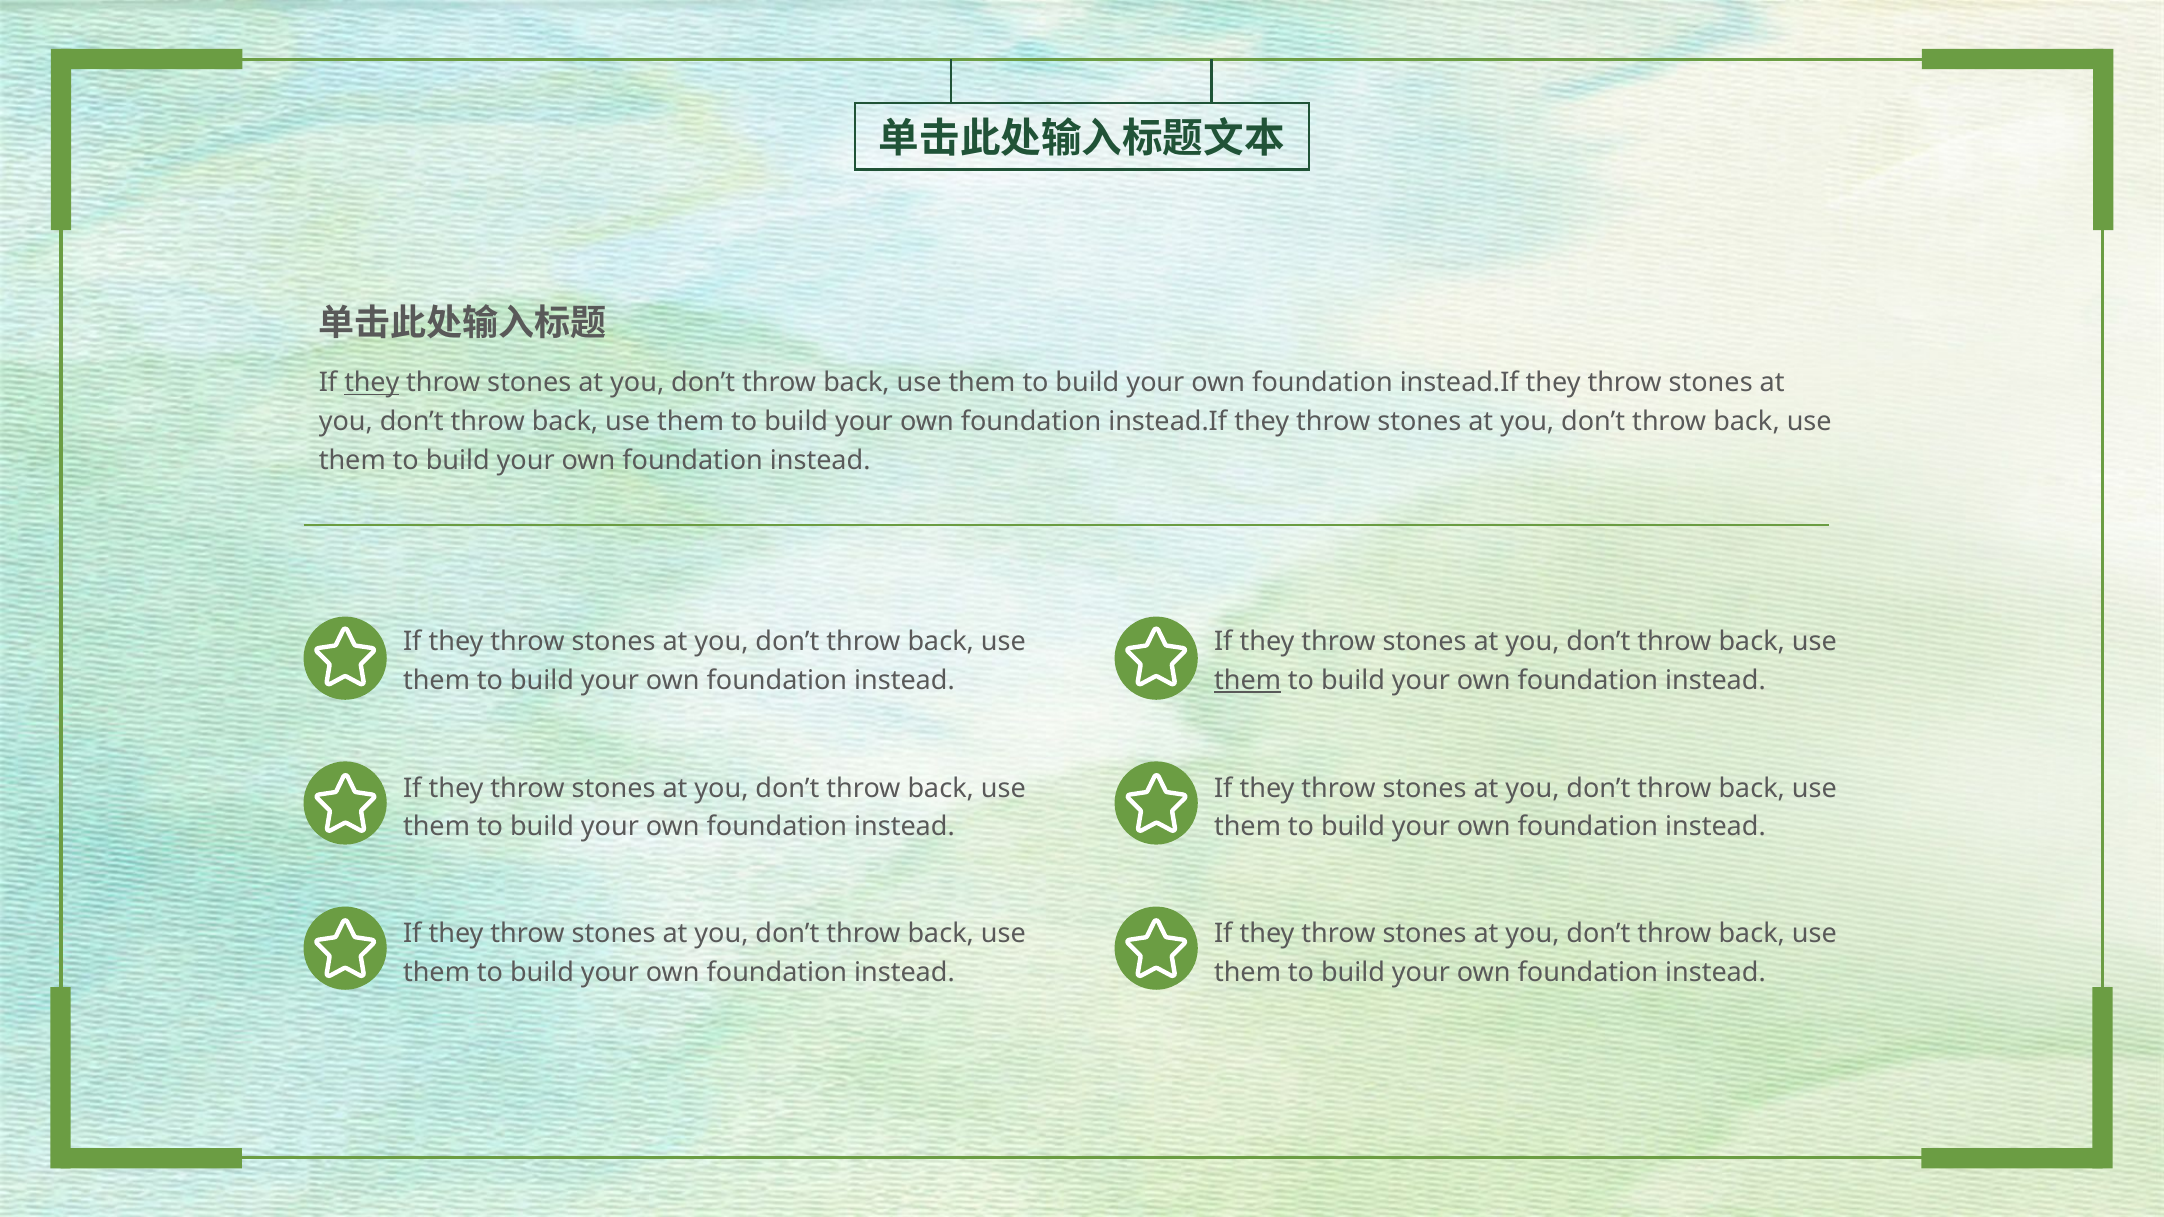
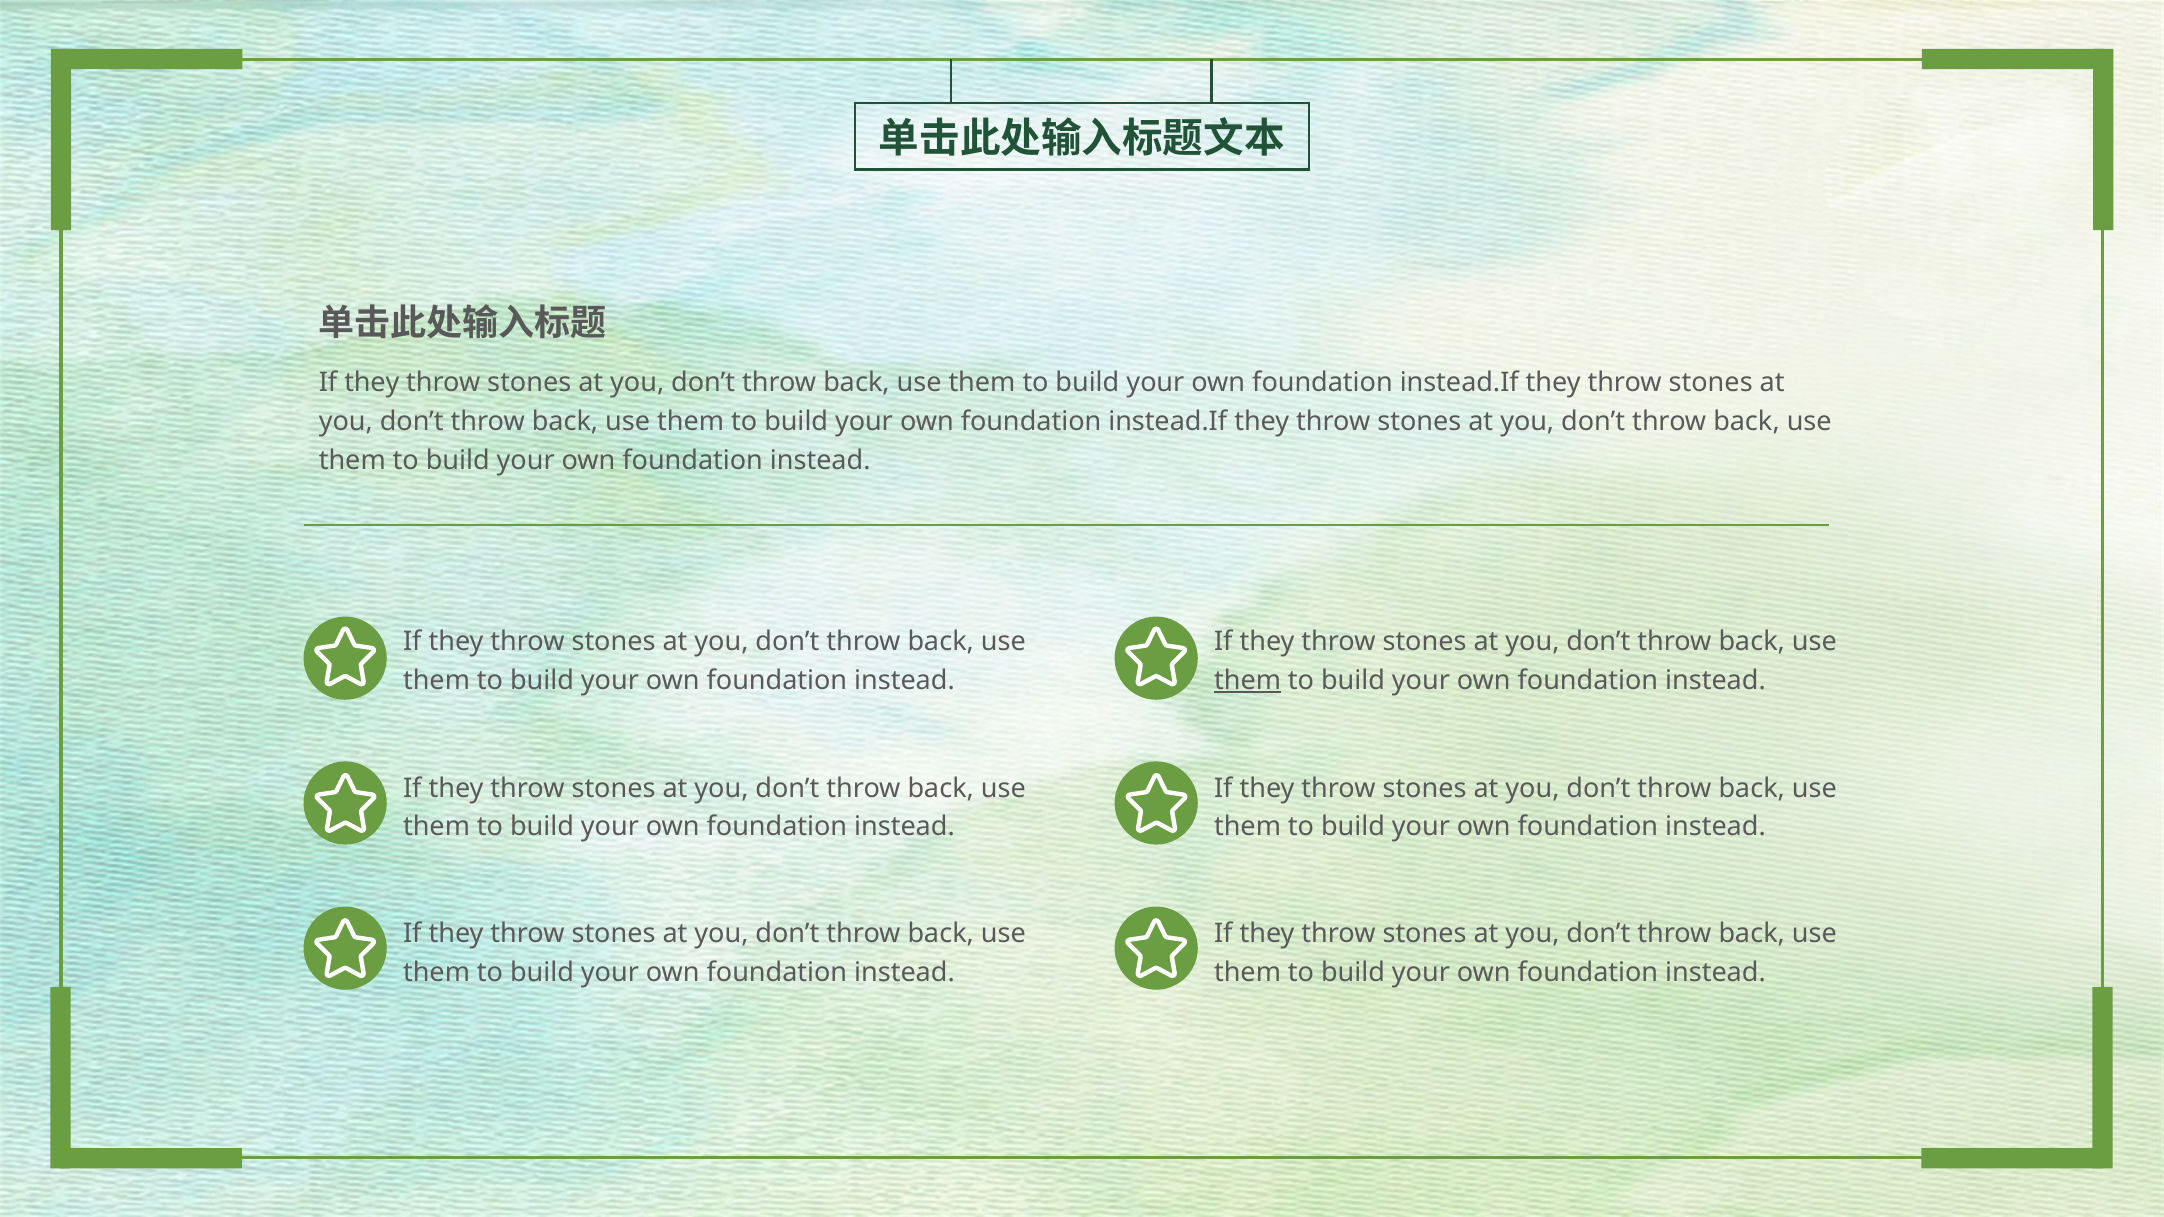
they at (372, 383) underline: present -> none
